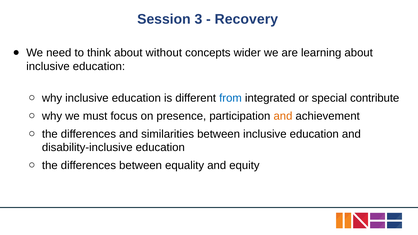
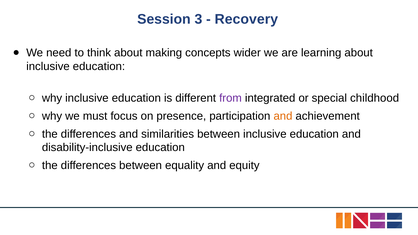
without: without -> making
from colour: blue -> purple
contribute: contribute -> childhood
